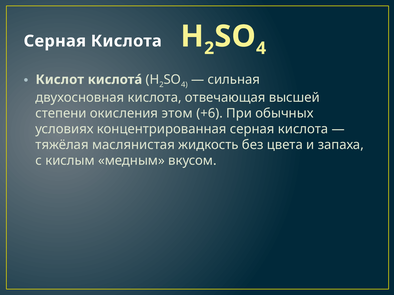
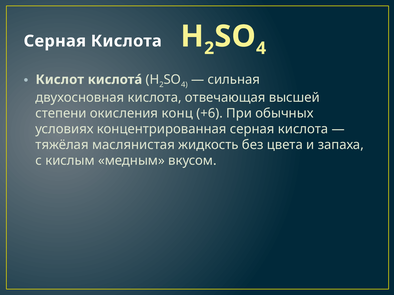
этом: этом -> конц
